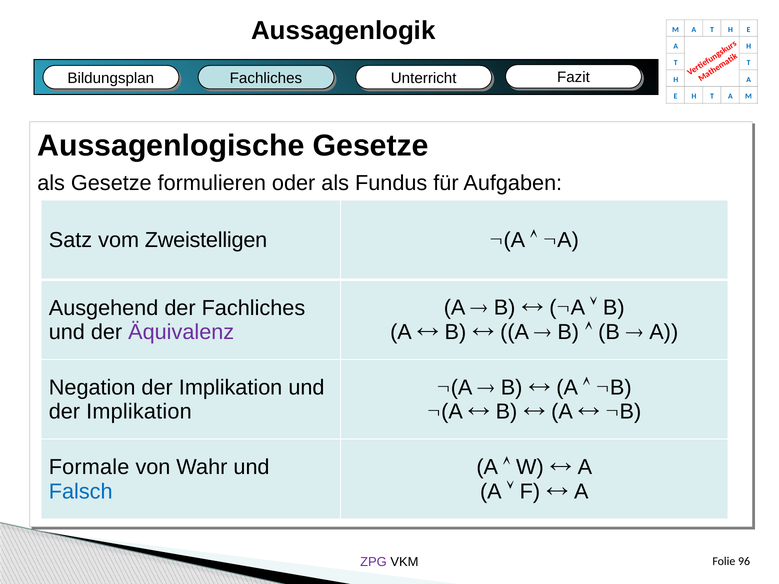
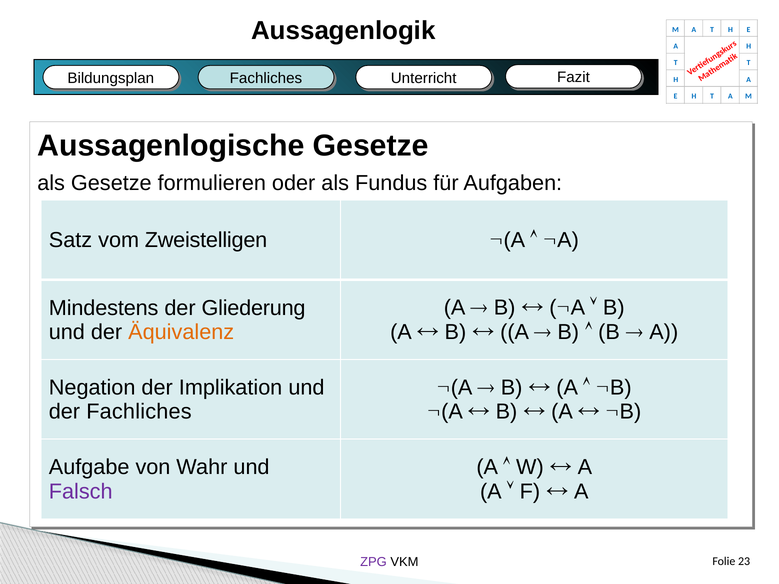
Ausgehend: Ausgehend -> Mindestens
der Fachliches: Fachliches -> Gliederung
Äquivalenz colour: purple -> orange
Implikation at (139, 412): Implikation -> Fachliches
Formale: Formale -> Aufgabe
Falsch colour: blue -> purple
96: 96 -> 23
